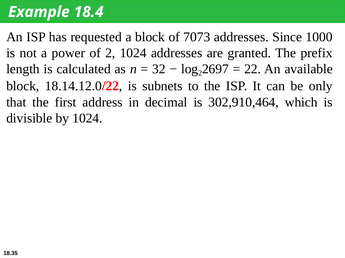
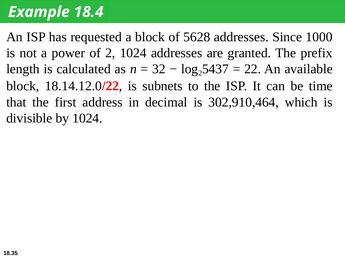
7073: 7073 -> 5628
2697: 2697 -> 5437
only: only -> time
